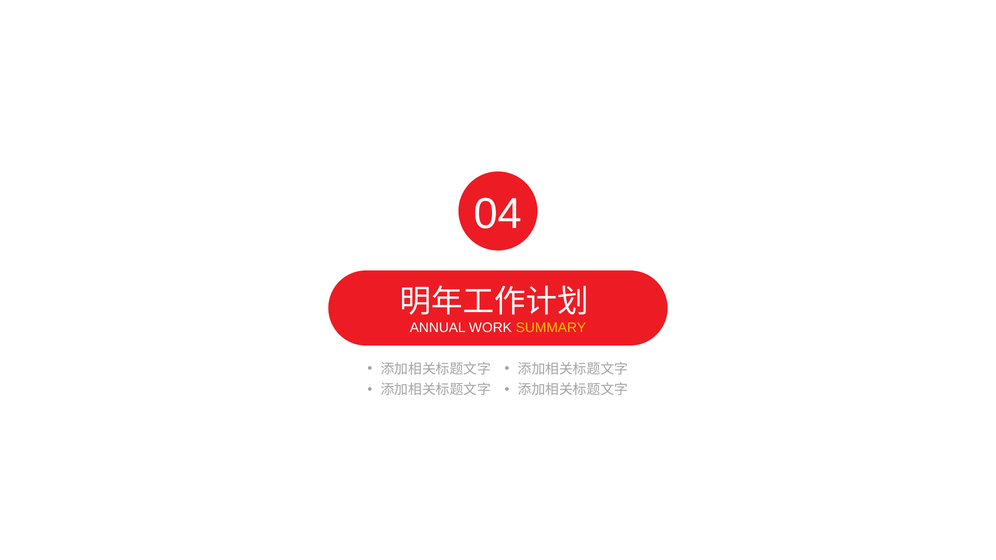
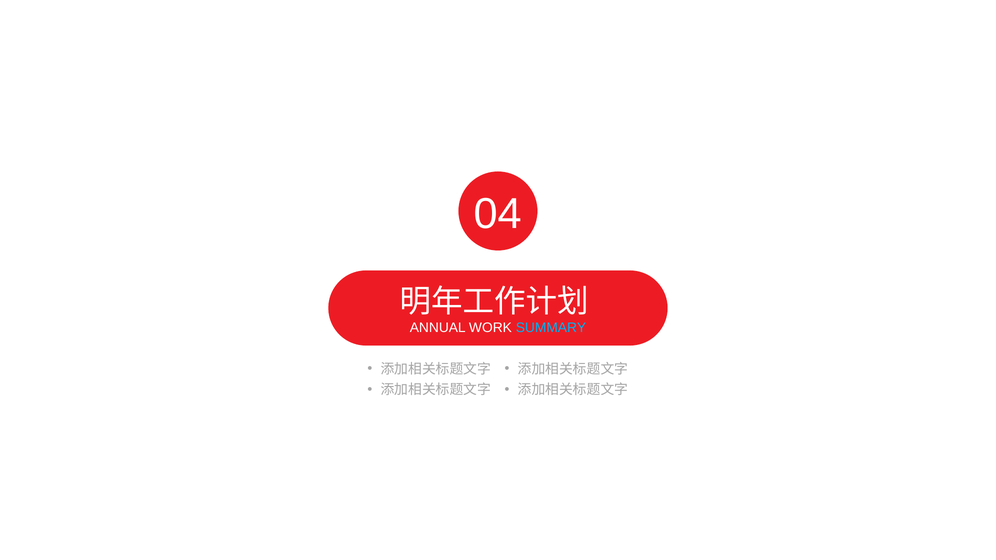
SUMMARY colour: yellow -> light blue
